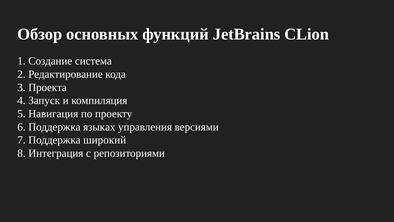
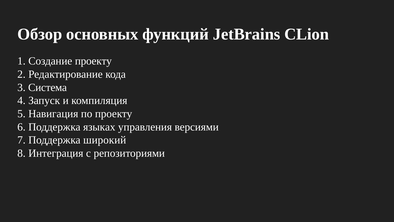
Создание система: система -> проекту
Проекта: Проекта -> Система
